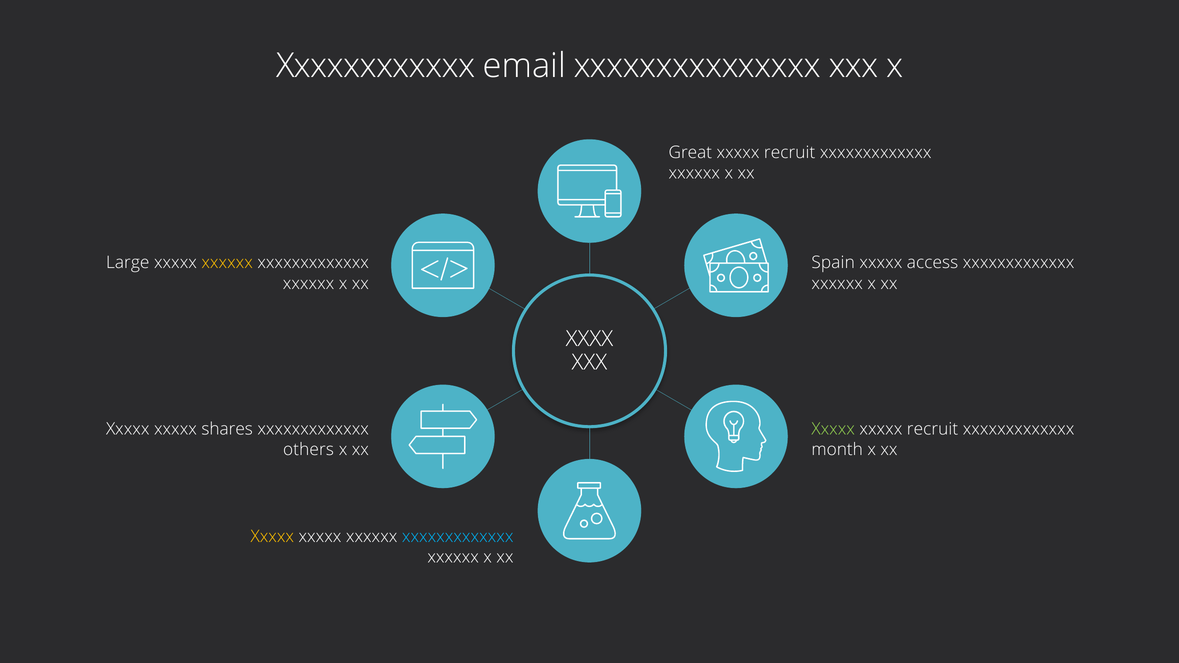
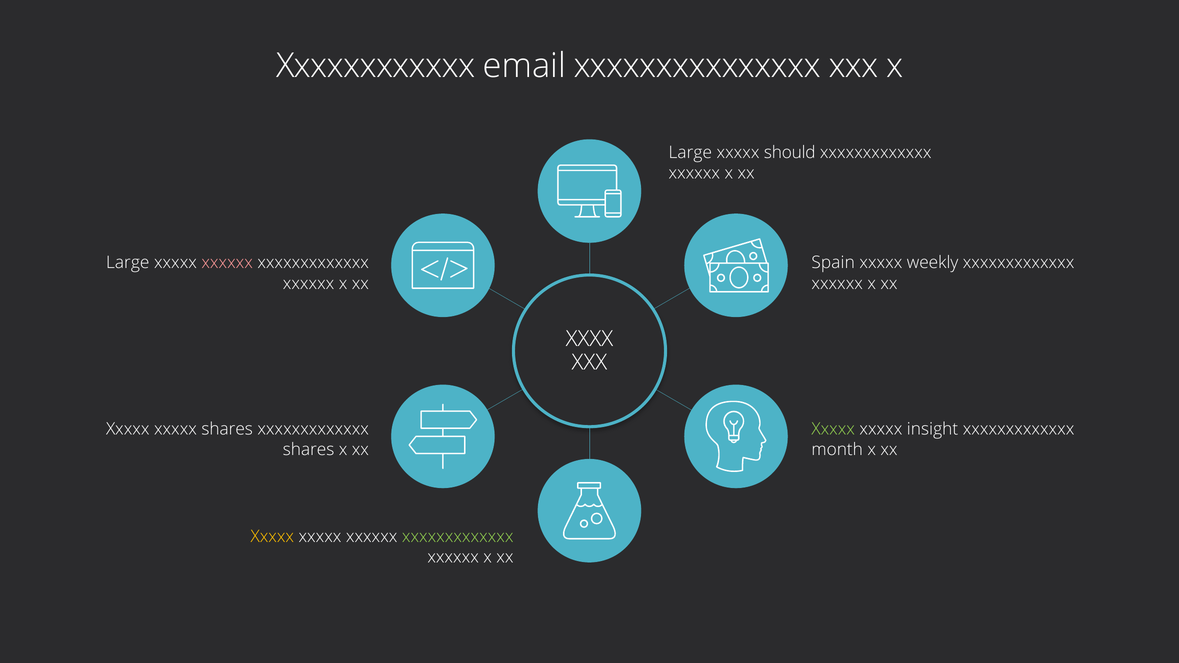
Great at (690, 152): Great -> Large
recruit at (790, 152): recruit -> should
xxxxxx at (227, 263) colour: yellow -> pink
access: access -> weekly
recruit at (933, 429): recruit -> insight
others at (308, 450): others -> shares
xxxxxxxxxxxxx at (458, 537) colour: light blue -> light green
